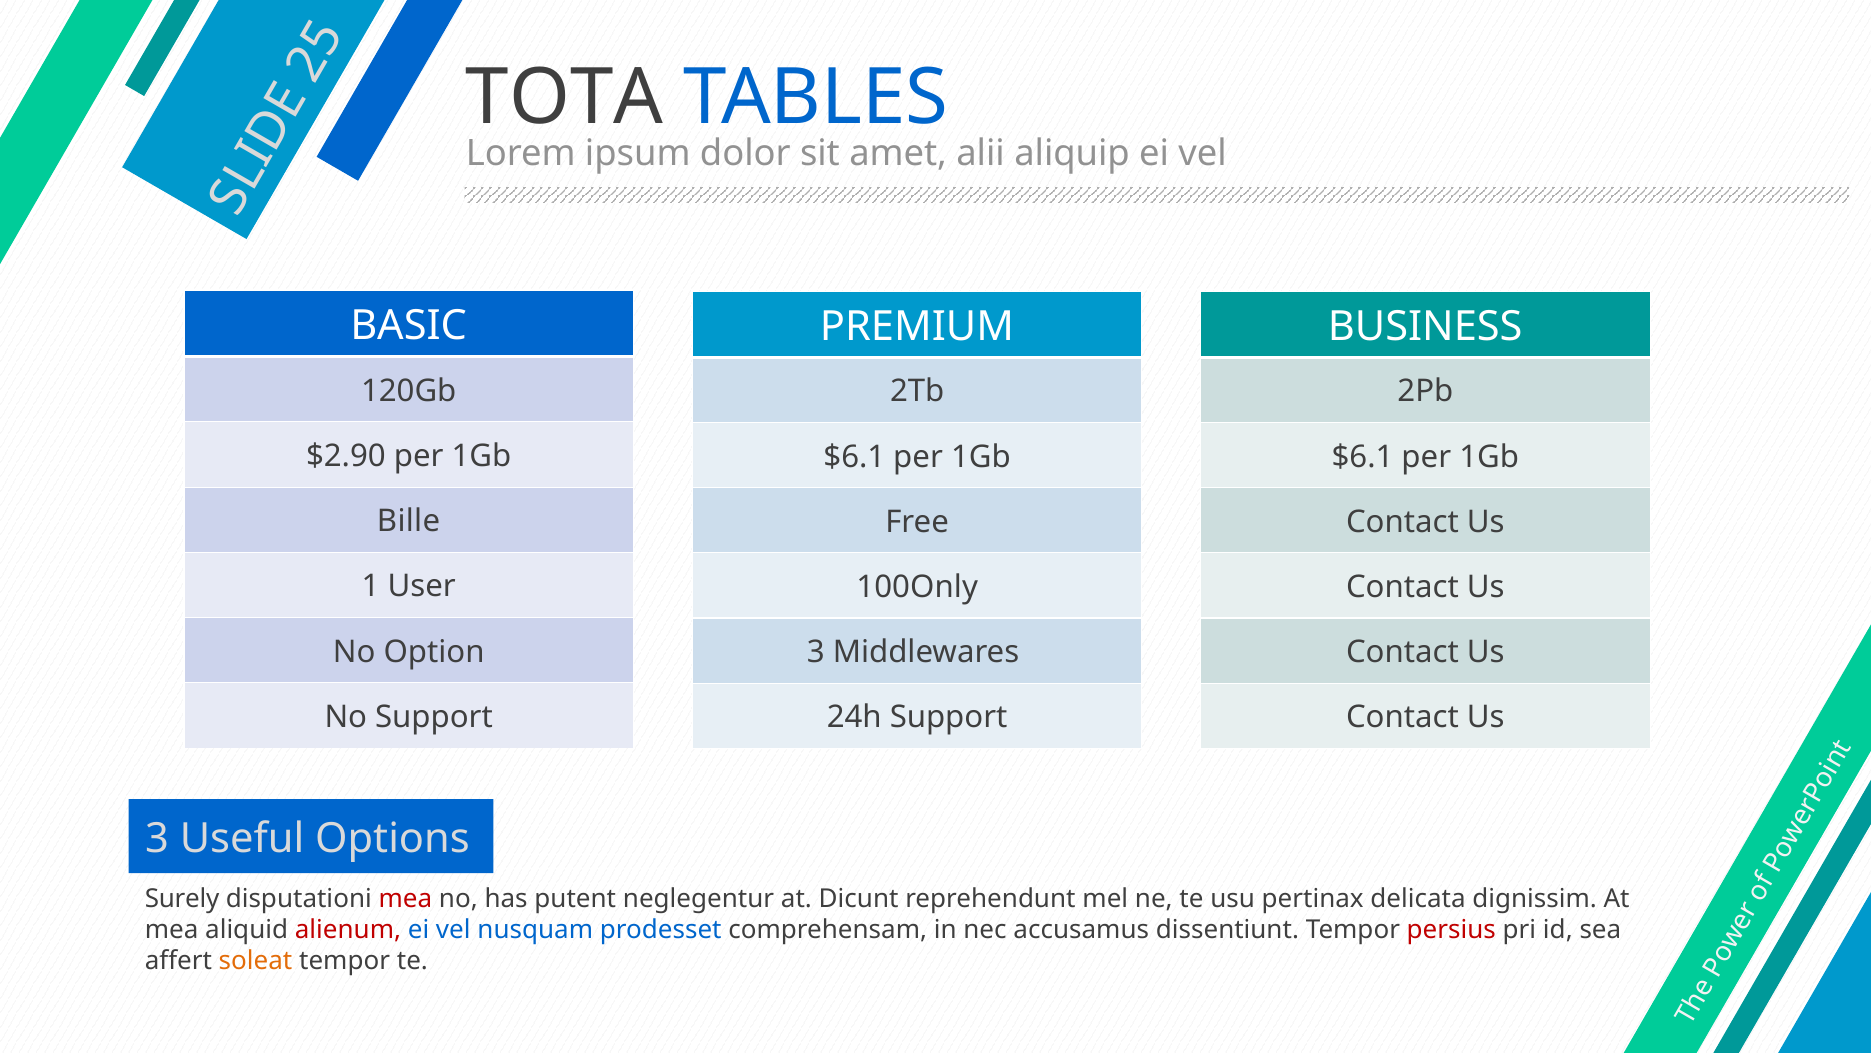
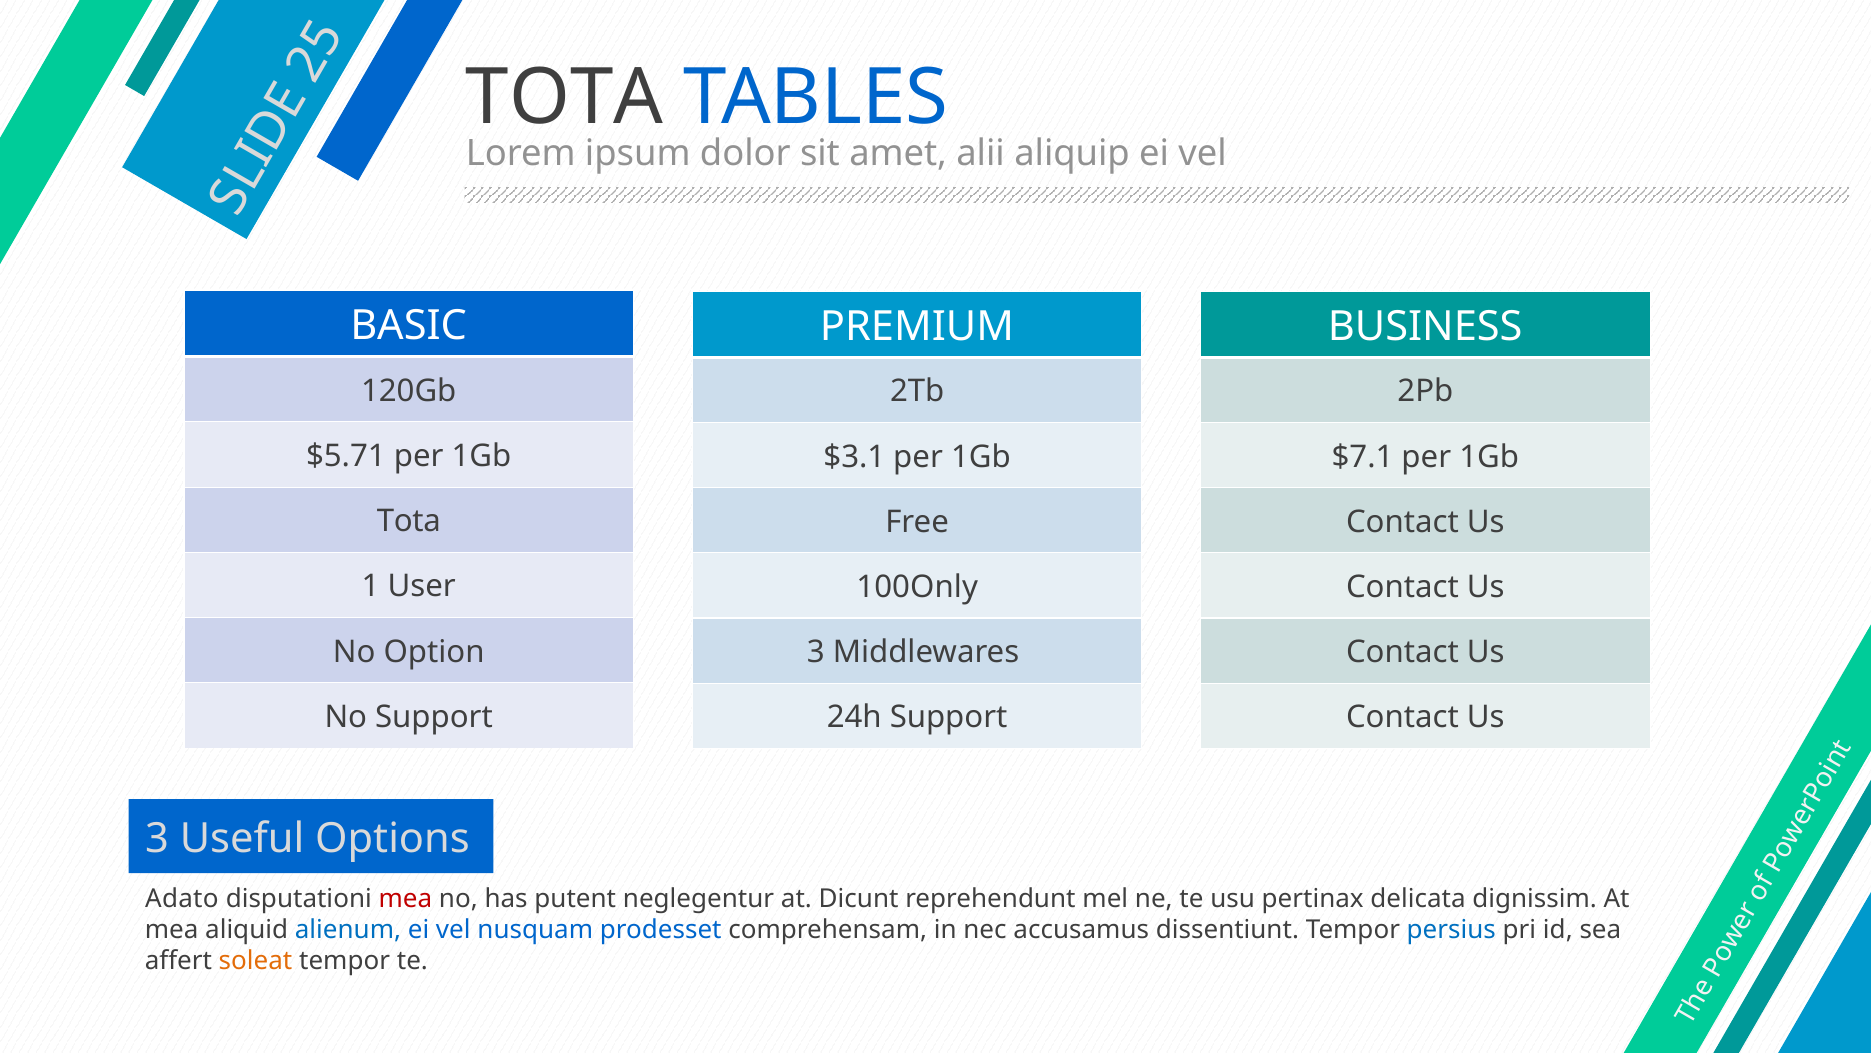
$2.90: $2.90 -> $5.71
$6.1 at (854, 457): $6.1 -> $3.1
$6.1 at (1363, 457): $6.1 -> $7.1
Bille at (409, 521): Bille -> Tota
Surely: Surely -> Adato
alienum colour: red -> blue
persius colour: red -> blue
